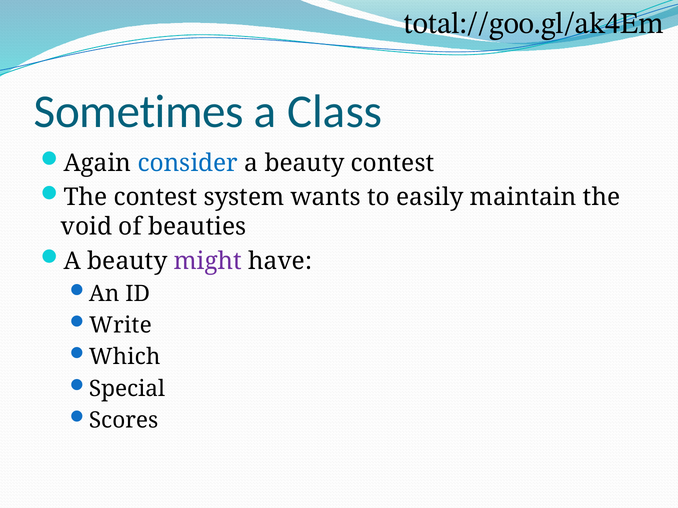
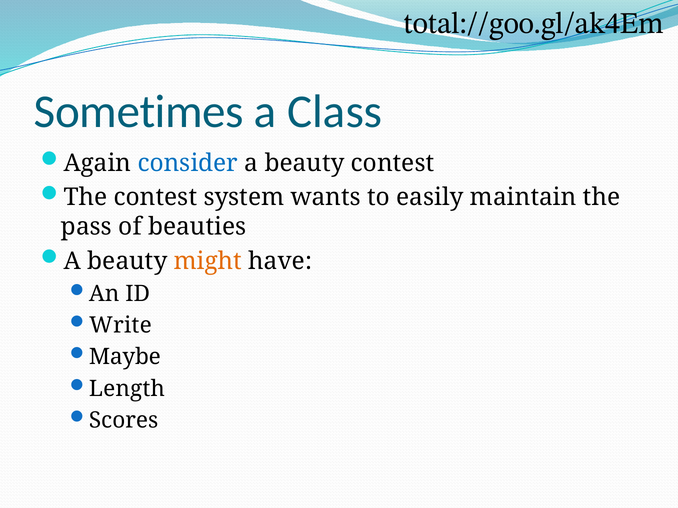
void: void -> pass
might colour: purple -> orange
Which: Which -> Maybe
Special: Special -> Length
